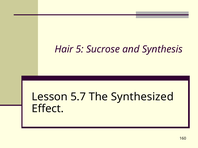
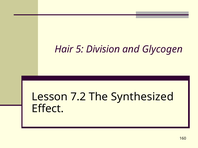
Sucrose: Sucrose -> Division
Synthesis: Synthesis -> Glycogen
5.7: 5.7 -> 7.2
